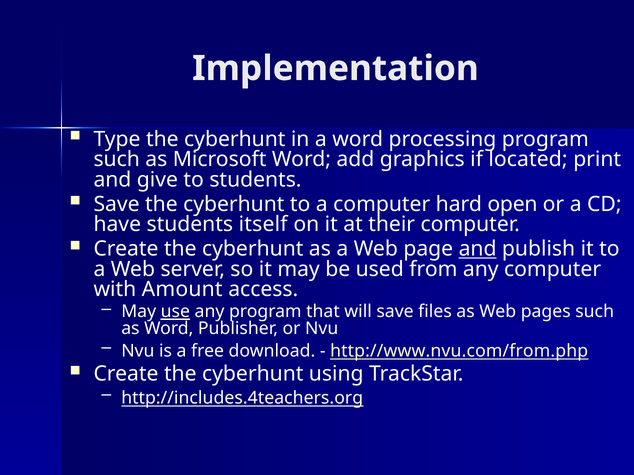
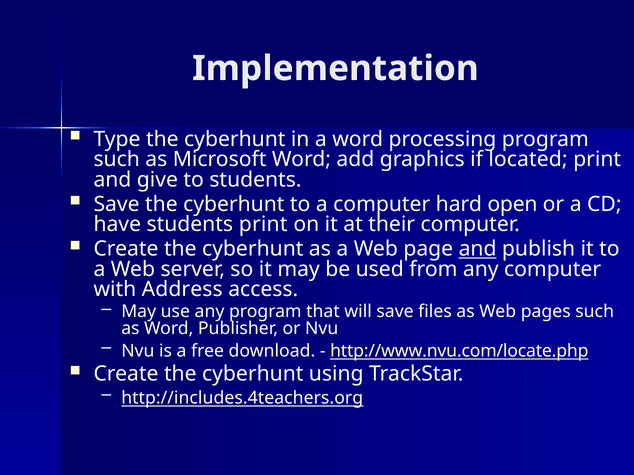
students itself: itself -> print
Amount: Amount -> Address
use underline: present -> none
http://www.nvu.com/from.php: http://www.nvu.com/from.php -> http://www.nvu.com/locate.php
